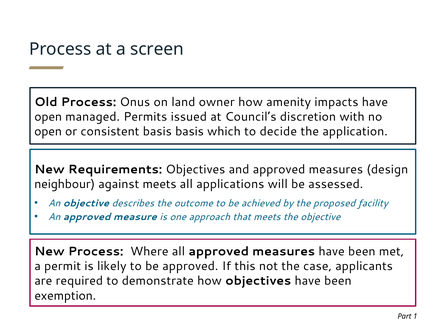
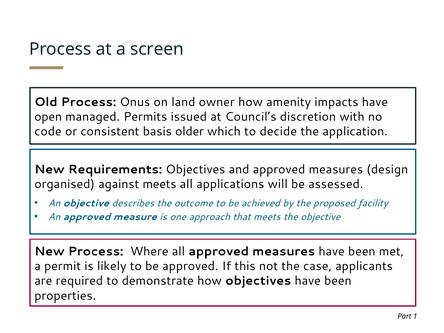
open at (48, 132): open -> code
basis basis: basis -> older
neighbour: neighbour -> organised
exemption: exemption -> properties
